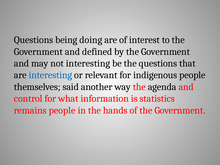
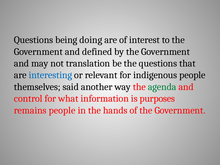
not interesting: interesting -> translation
agenda colour: black -> green
statistics: statistics -> purposes
